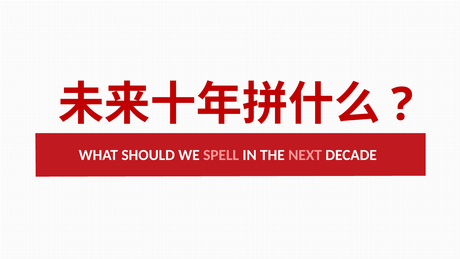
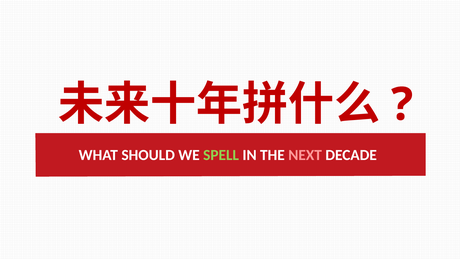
SPELL colour: pink -> light green
